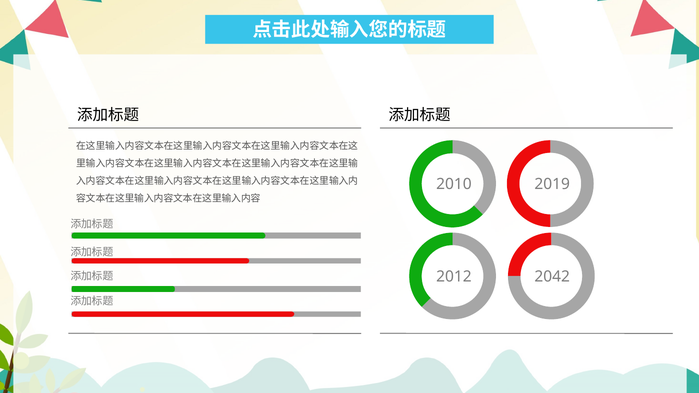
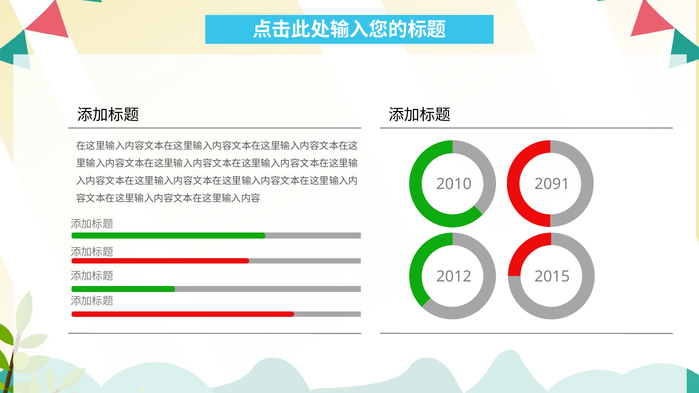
2019: 2019 -> 2091
2042: 2042 -> 2015
